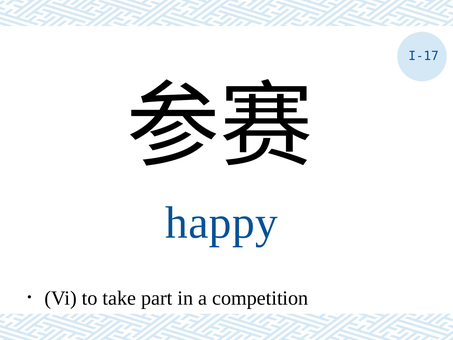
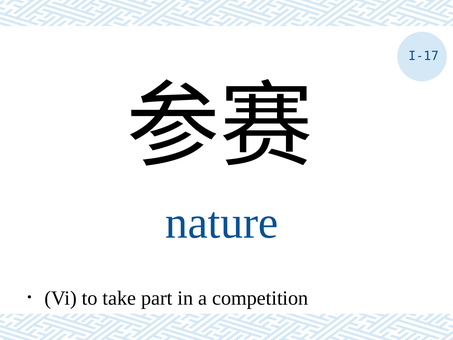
happy: happy -> nature
